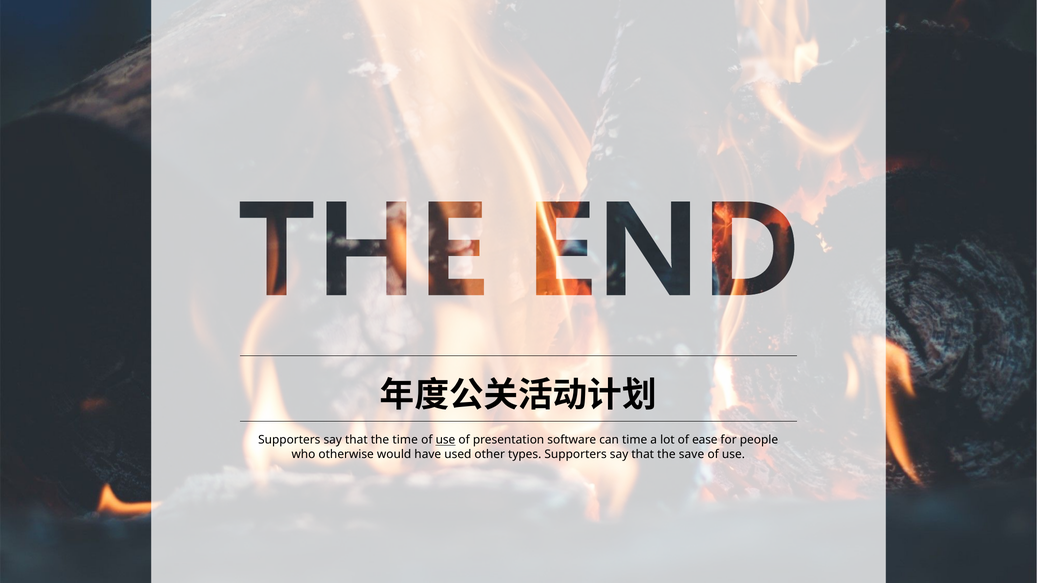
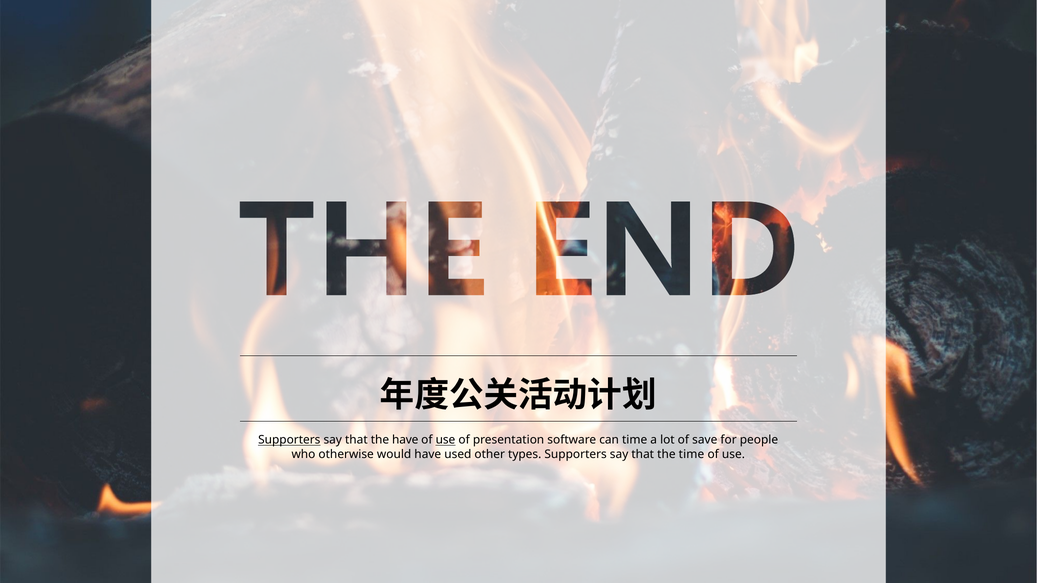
Supporters at (289, 440) underline: none -> present
the time: time -> have
ease: ease -> save
the save: save -> time
